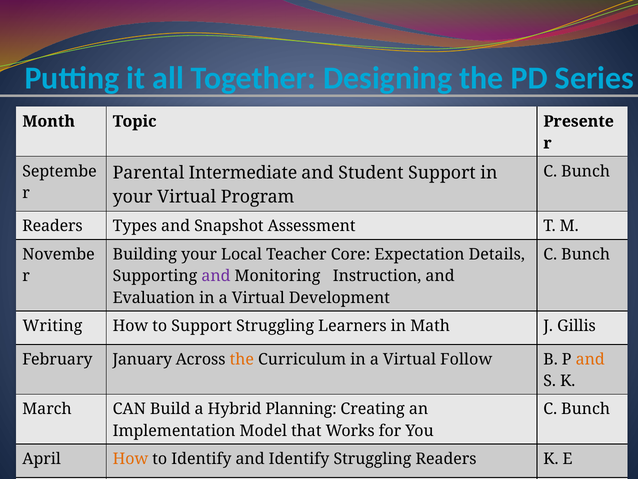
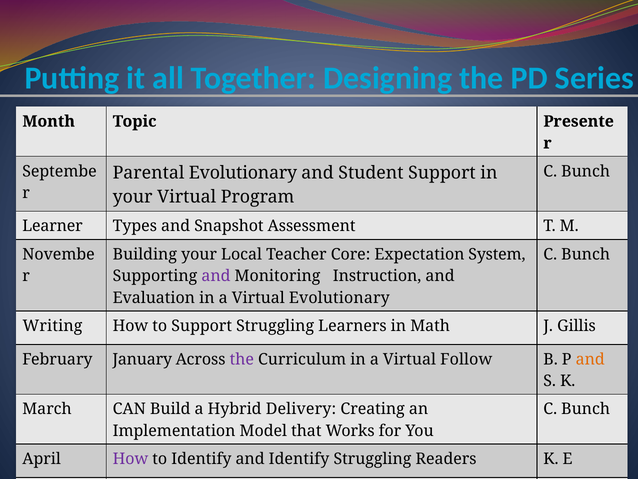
Parental Intermediate: Intermediate -> Evolutionary
Readers at (52, 226): Readers -> Learner
Details: Details -> System
Virtual Development: Development -> Evolutionary
the at (242, 359) colour: orange -> purple
Planning: Planning -> Delivery
How at (130, 459) colour: orange -> purple
